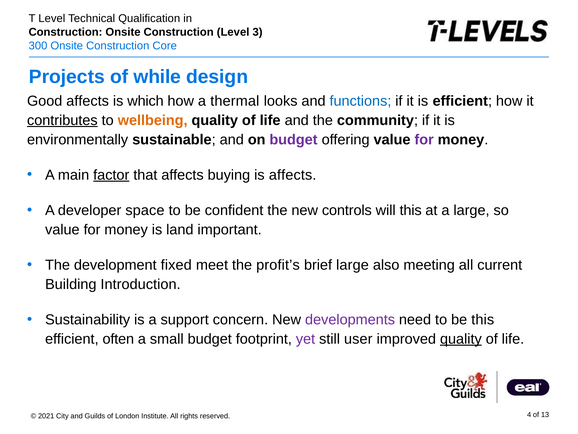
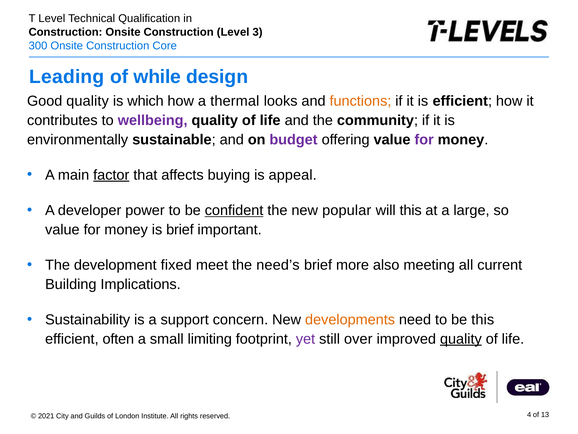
Projects: Projects -> Leading
Good affects: affects -> quality
functions colour: blue -> orange
contributes underline: present -> none
wellbeing colour: orange -> purple
is affects: affects -> appeal
space: space -> power
confident underline: none -> present
controls: controls -> popular
is land: land -> brief
profit’s: profit’s -> need’s
brief large: large -> more
Introduction: Introduction -> Implications
developments colour: purple -> orange
small budget: budget -> limiting
user: user -> over
